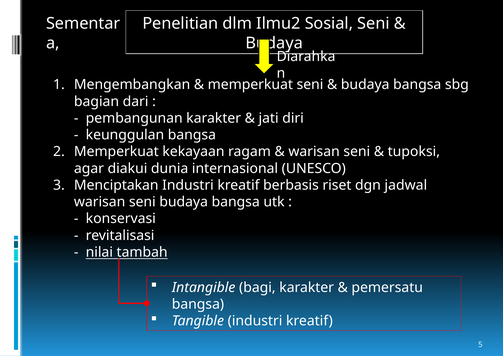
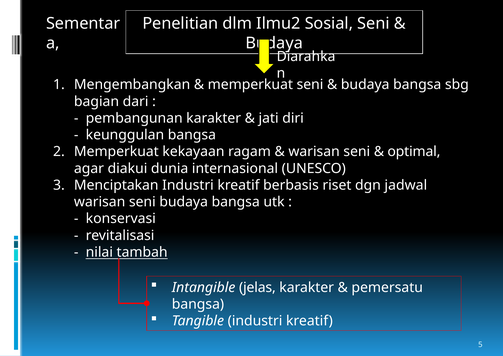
tupoksi: tupoksi -> optimal
bagi: bagi -> jelas
